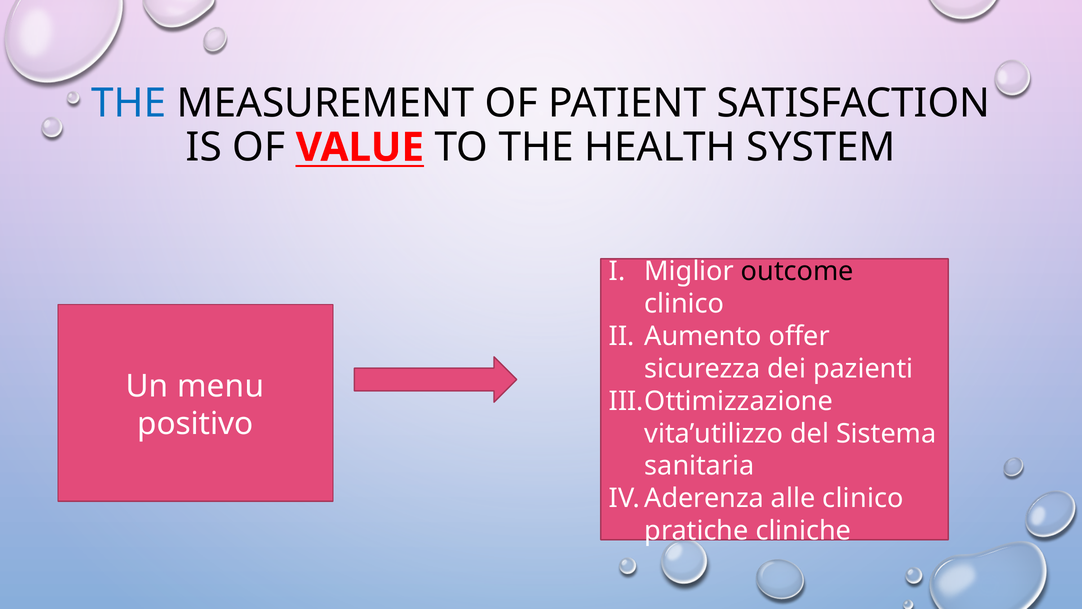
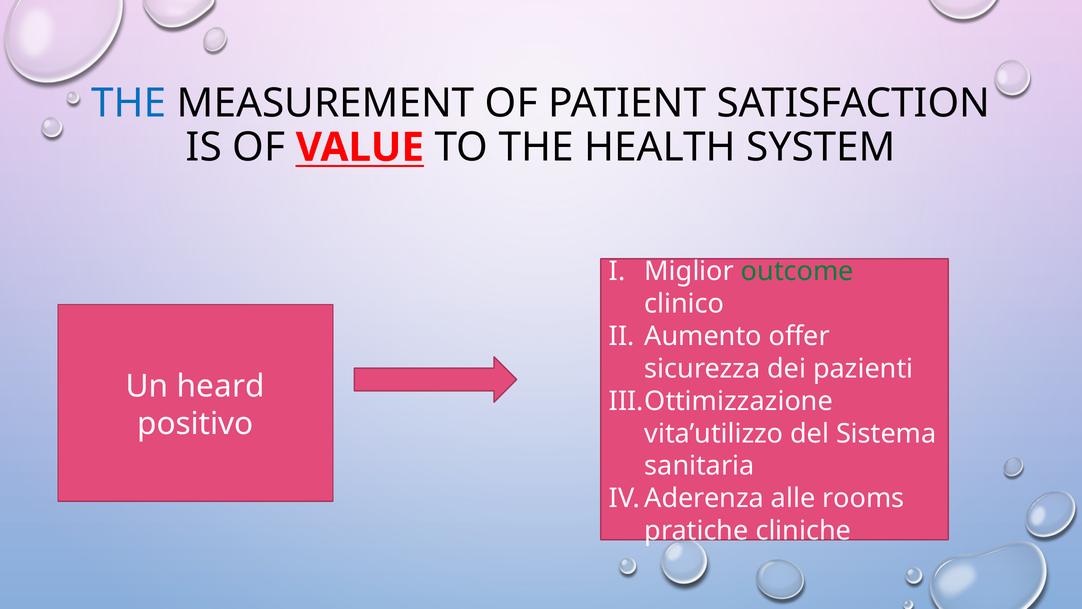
outcome colour: black -> green
menu: menu -> heard
alle clinico: clinico -> rooms
